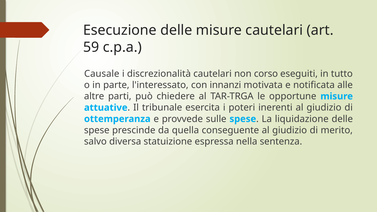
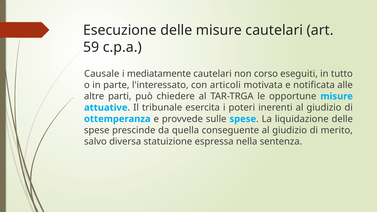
discrezionalità: discrezionalità -> mediatamente
innanzi: innanzi -> articoli
